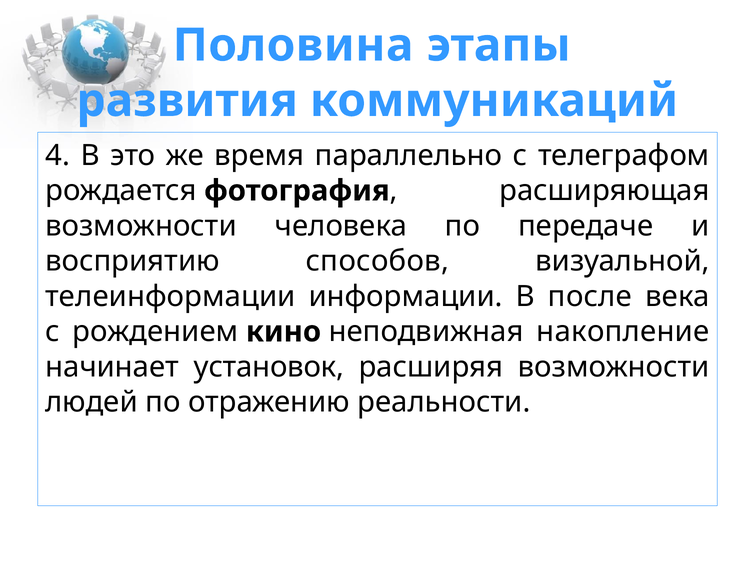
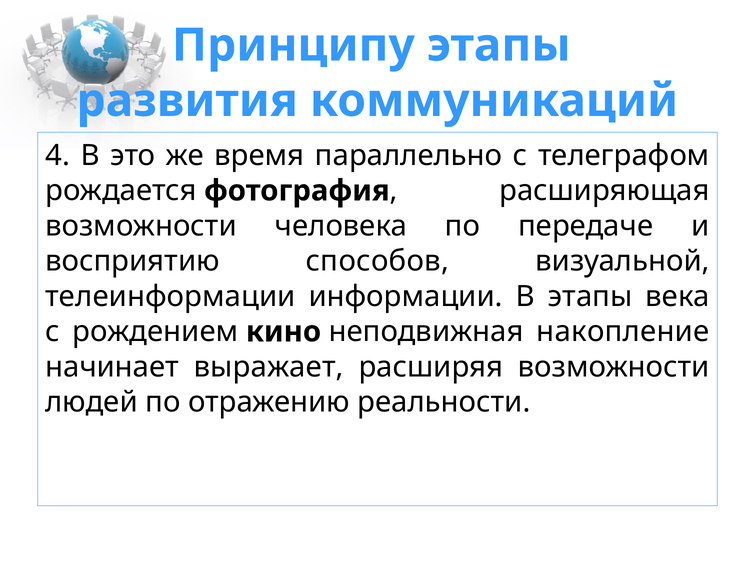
Половина: Половина -> Принципу
В после: после -> этапы
установок: установок -> выражает
